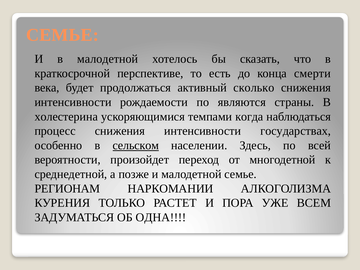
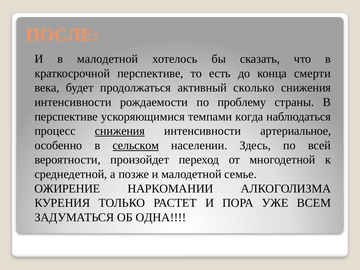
СЕМЬЕ at (63, 35): СЕМЬЕ -> ПОСЛЕ
являются: являются -> проблему
холестерина at (66, 117): холестерина -> перспективе
снижения at (120, 131) underline: none -> present
государствах: государствах -> артериальное
РЕГИОНАМ: РЕГИОНАМ -> ОЖИРЕНИЕ
